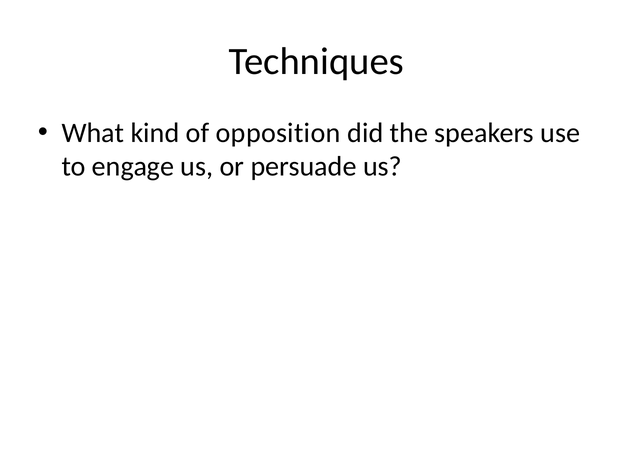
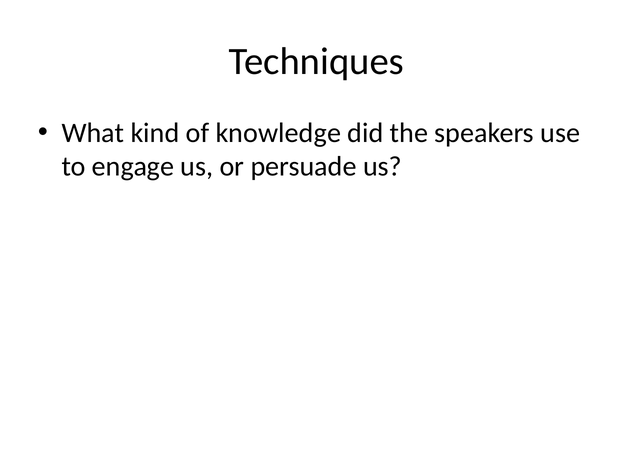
opposition: opposition -> knowledge
